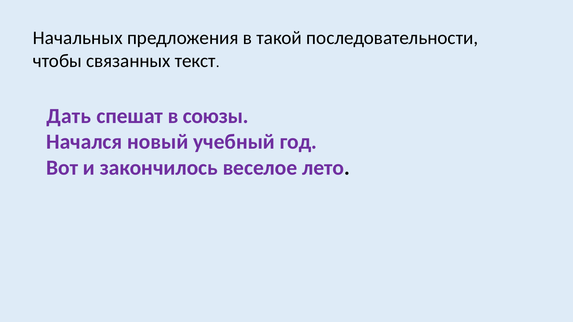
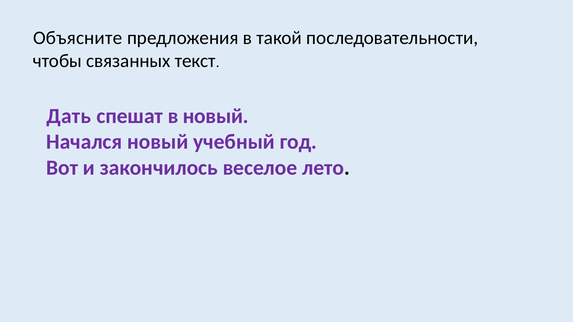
Начальных: Начальных -> Объясните
в союзы: союзы -> новый
